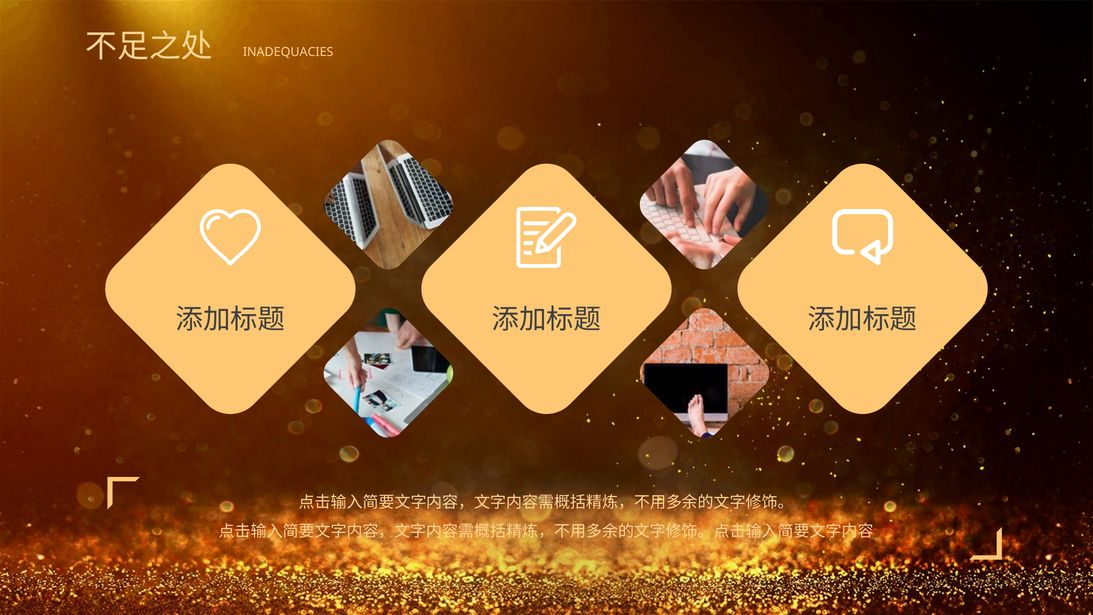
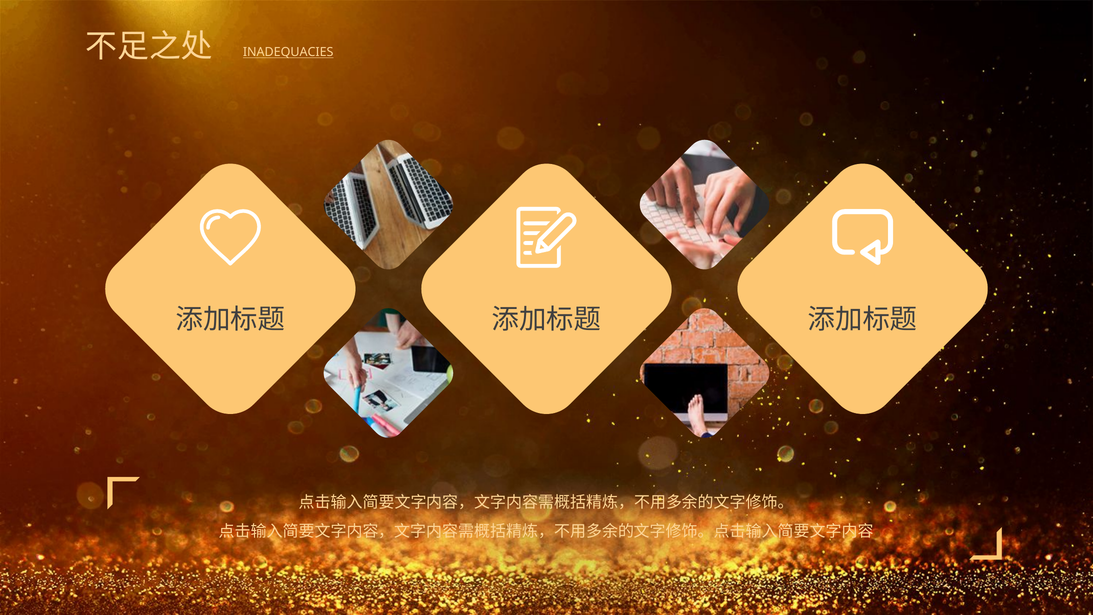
INADEQUACIES underline: none -> present
